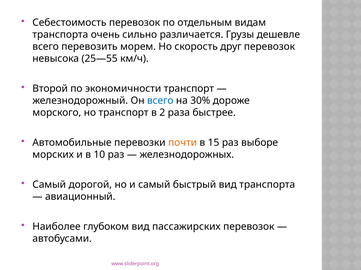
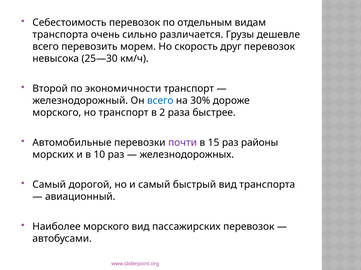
25—55: 25—55 -> 25—30
почти colour: orange -> purple
выборе: выборе -> районы
Наиболее глубоком: глубоком -> морского
